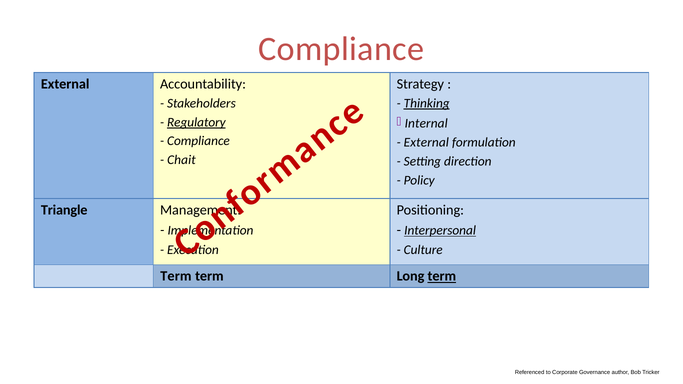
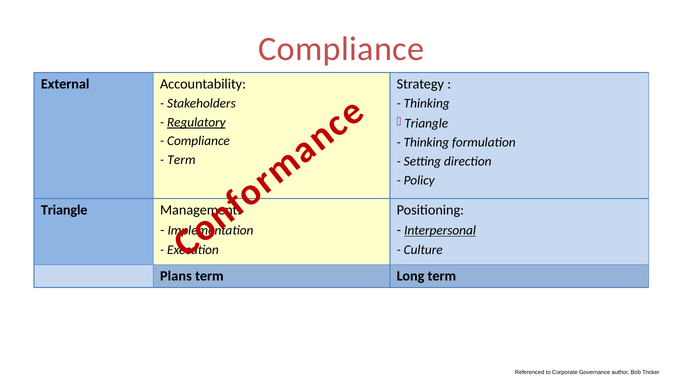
Thinking at (427, 103) underline: present -> none
Internal at (426, 123): Internal -> Triangle
External at (426, 143): External -> Thinking
Chait at (181, 160): Chait -> Term
Term at (176, 276): Term -> Plans
term at (442, 276) underline: present -> none
